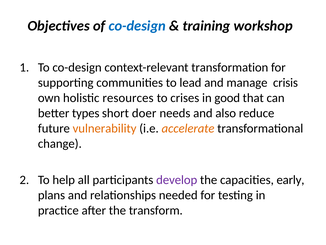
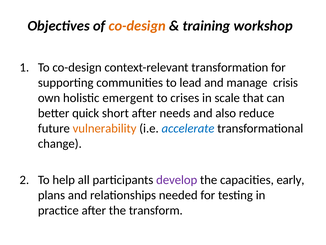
co-design at (137, 26) colour: blue -> orange
resources: resources -> emergent
good: good -> scale
types: types -> quick
short doer: doer -> after
accelerate colour: orange -> blue
